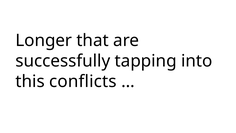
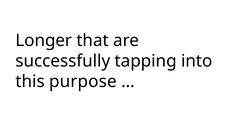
conflicts: conflicts -> purpose
